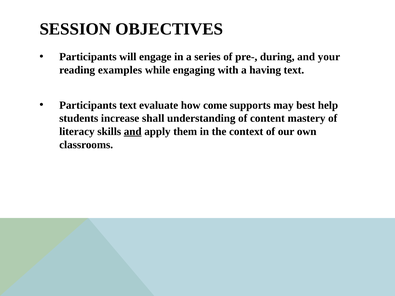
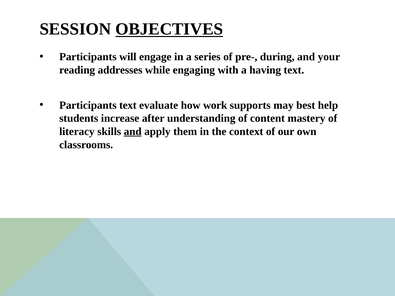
OBJECTIVES underline: none -> present
examples: examples -> addresses
come: come -> work
shall: shall -> after
